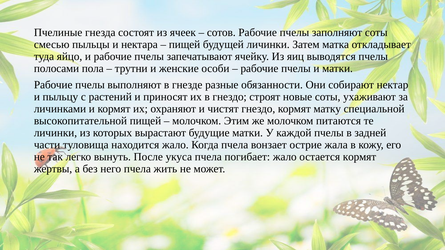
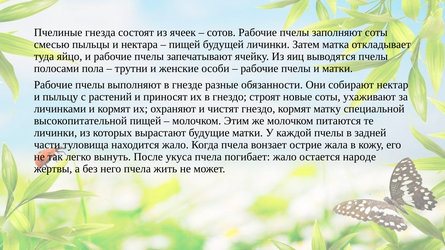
остается кормят: кормят -> народе
